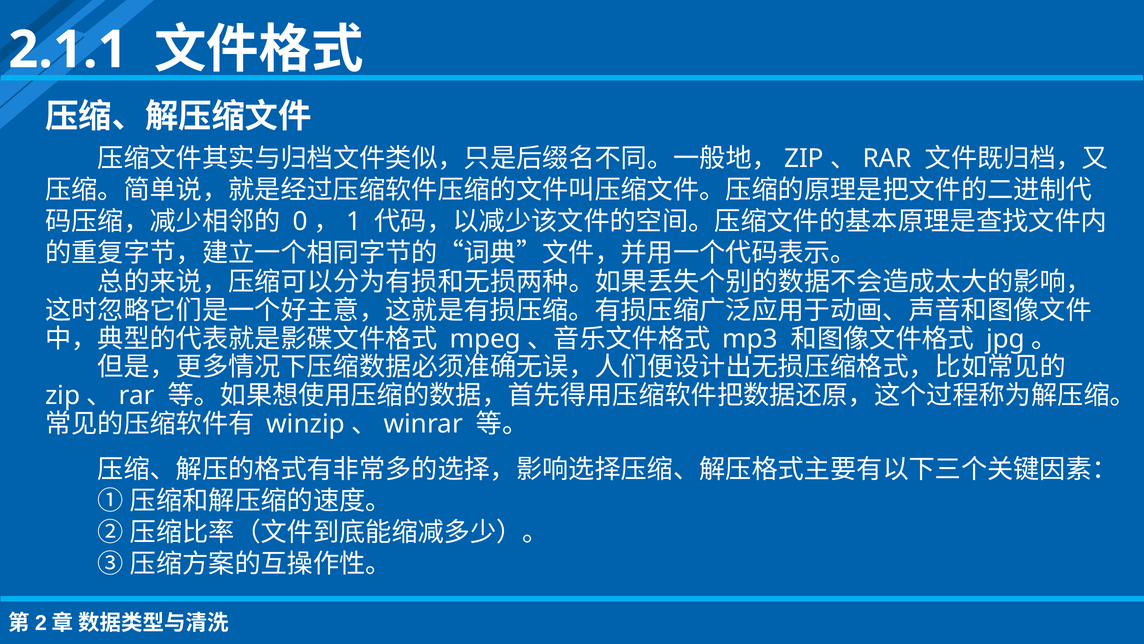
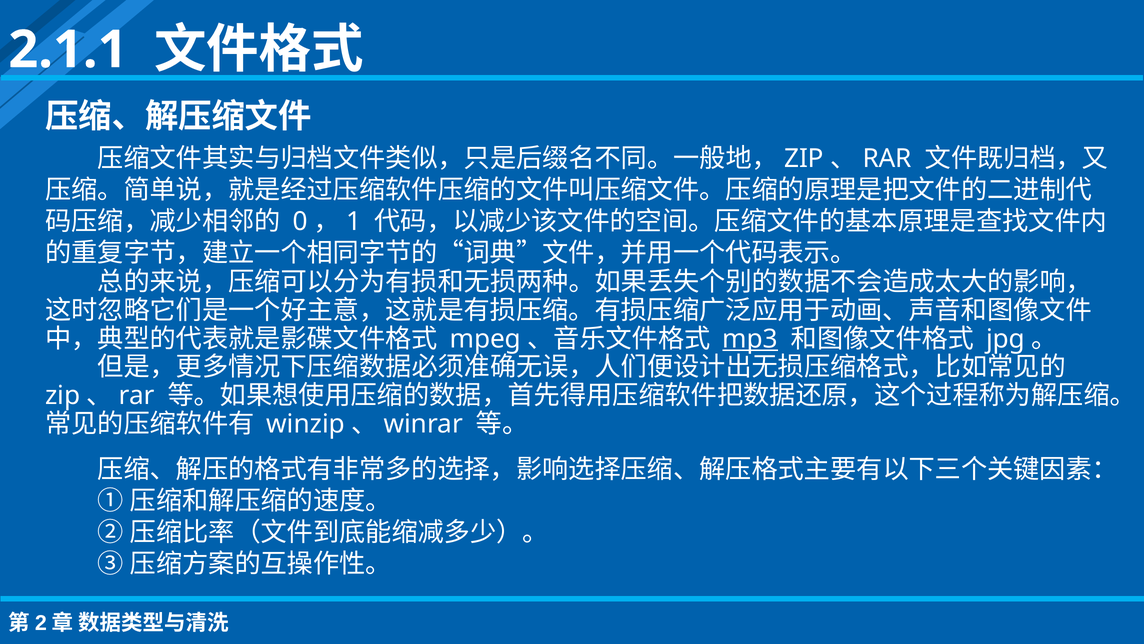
mp3 underline: none -> present
